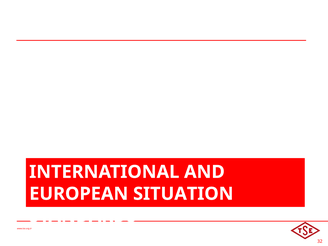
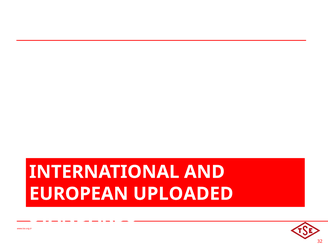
SITUATION: SITUATION -> UPLOADED
